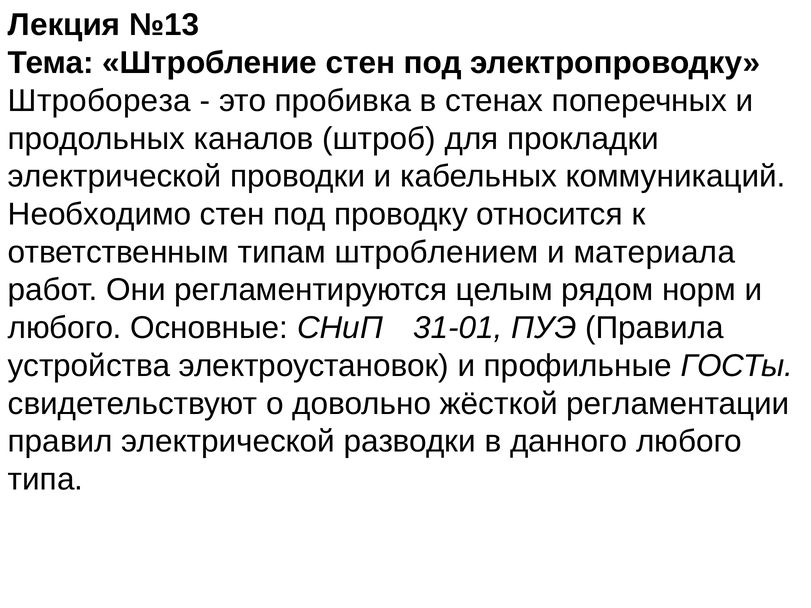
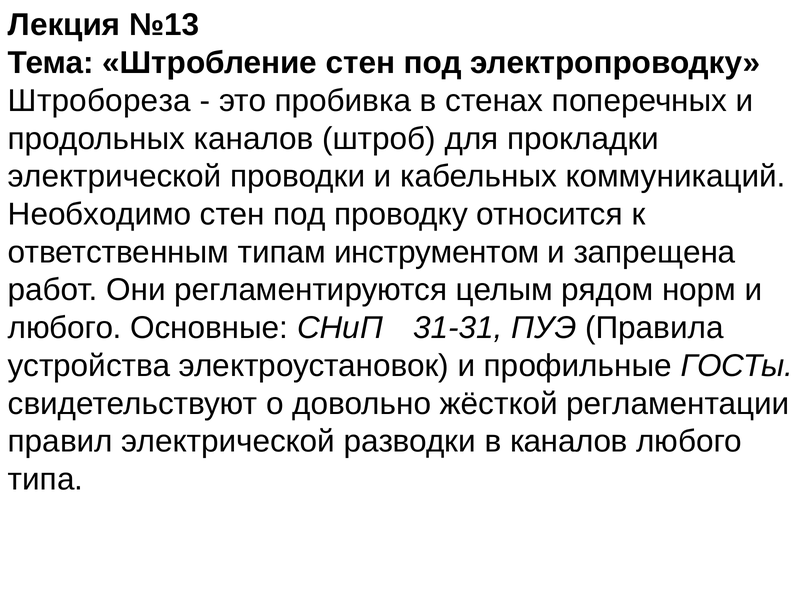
штроблением: штроблением -> инструментом
материала: материала -> запрещена
31-01: 31-01 -> 31-31
в данного: данного -> каналов
